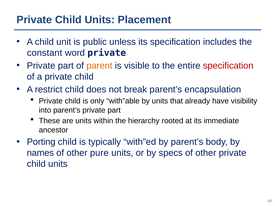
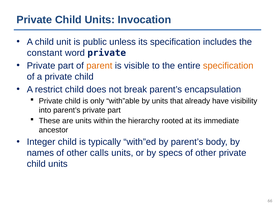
Placement: Placement -> Invocation
specification at (228, 66) colour: red -> orange
Porting: Porting -> Integer
pure: pure -> calls
